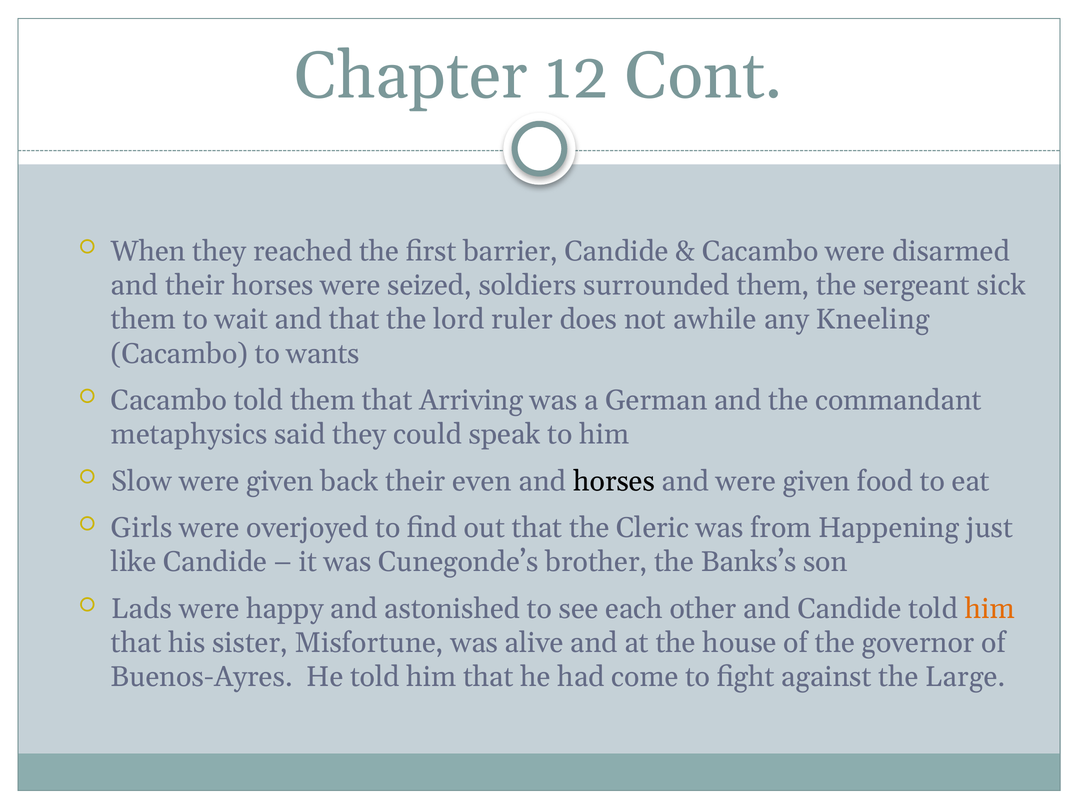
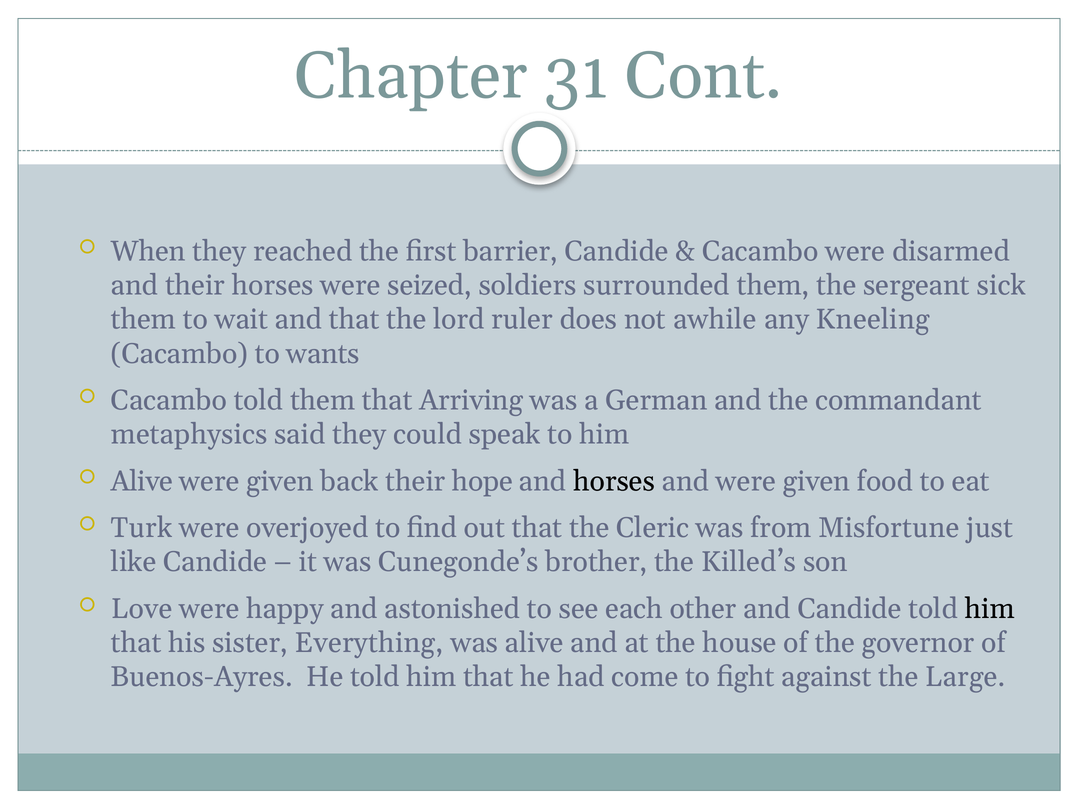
12: 12 -> 31
Slow at (142, 481): Slow -> Alive
even: even -> hope
Girls: Girls -> Turk
Happening: Happening -> Misfortune
Banks’s: Banks’s -> Killed’s
Lads: Lads -> Love
him at (990, 609) colour: orange -> black
Misfortune: Misfortune -> Everything
